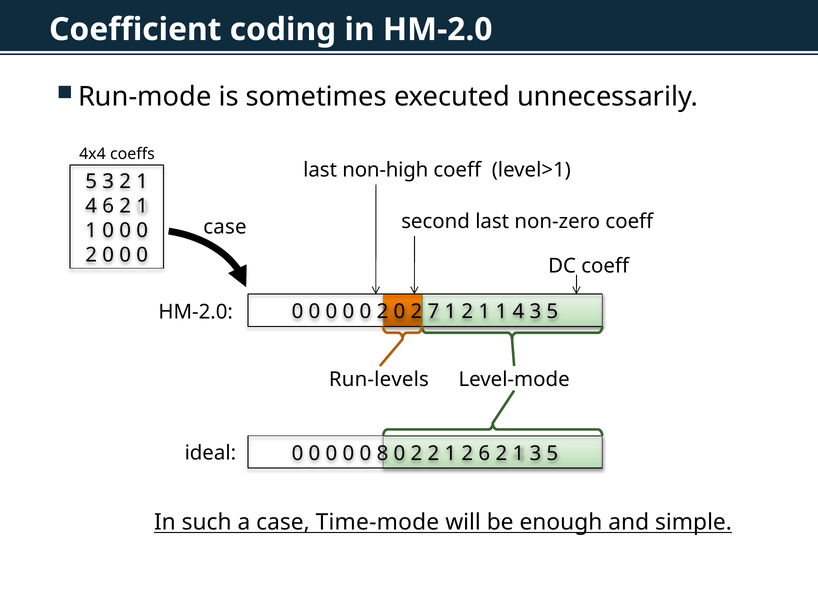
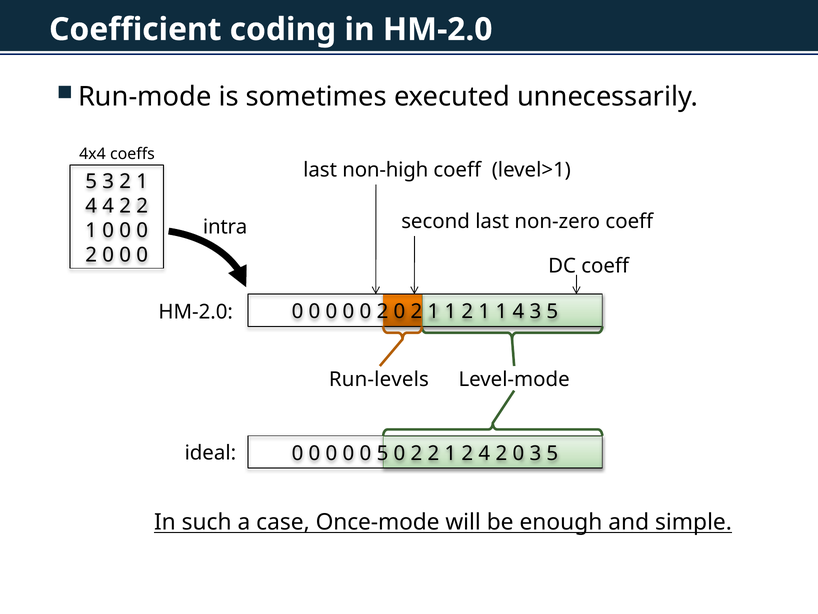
4 6: 6 -> 4
1 at (142, 206): 1 -> 2
case at (225, 227): case -> intra
0 2 7: 7 -> 1
0 8: 8 -> 5
2 6: 6 -> 4
1 at (518, 453): 1 -> 0
Time-mode: Time-mode -> Once-mode
